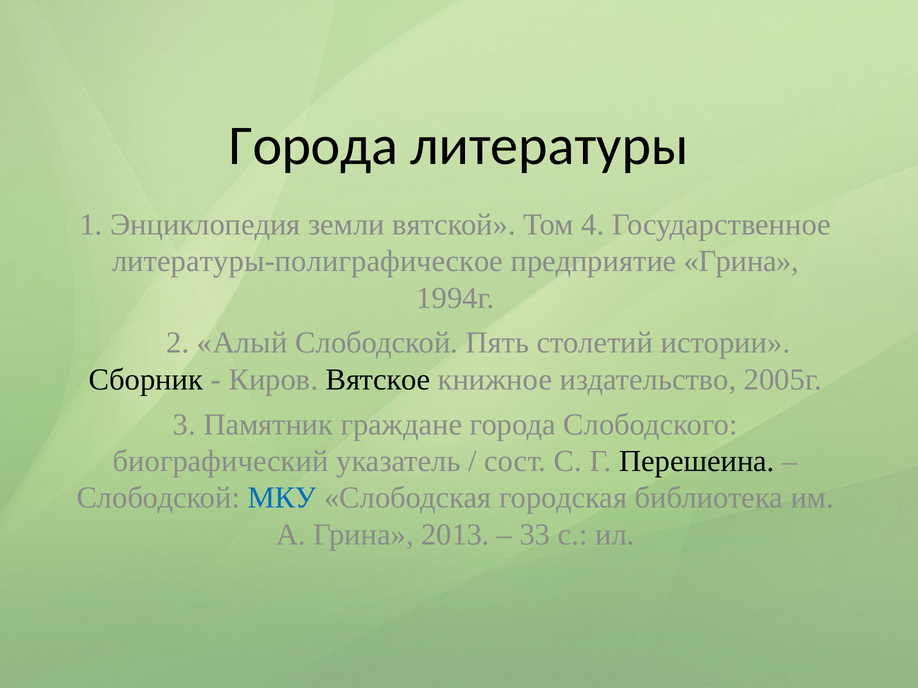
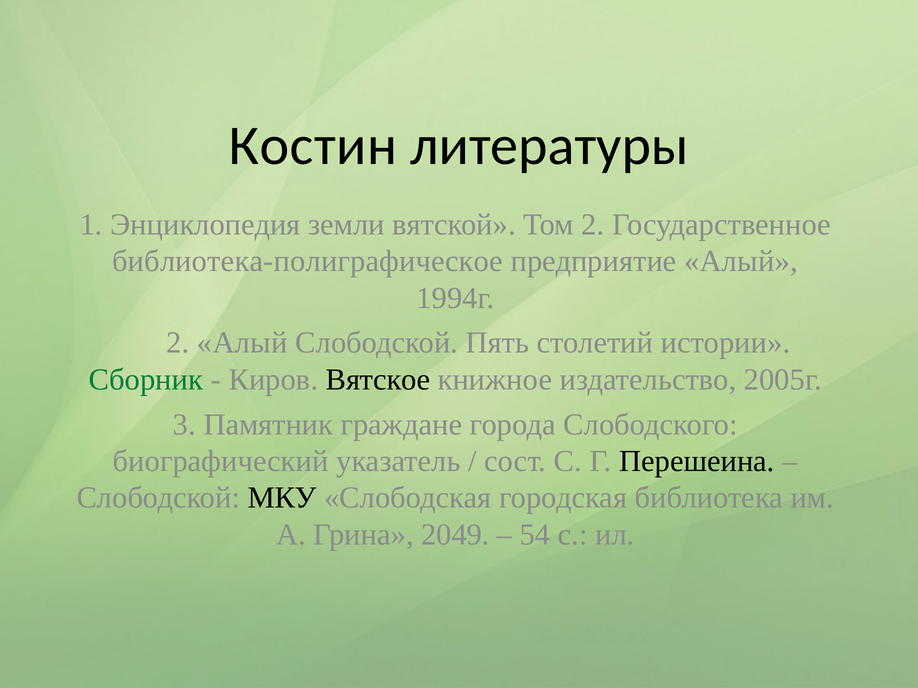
Города at (313, 146): Города -> Костин
Том 4: 4 -> 2
литературы-полиграфическое: литературы-полиграфическое -> библиотека-полиграфическое
предприятие Грина: Грина -> Алый
Сборник colour: black -> green
МКУ colour: blue -> black
2013: 2013 -> 2049
33: 33 -> 54
